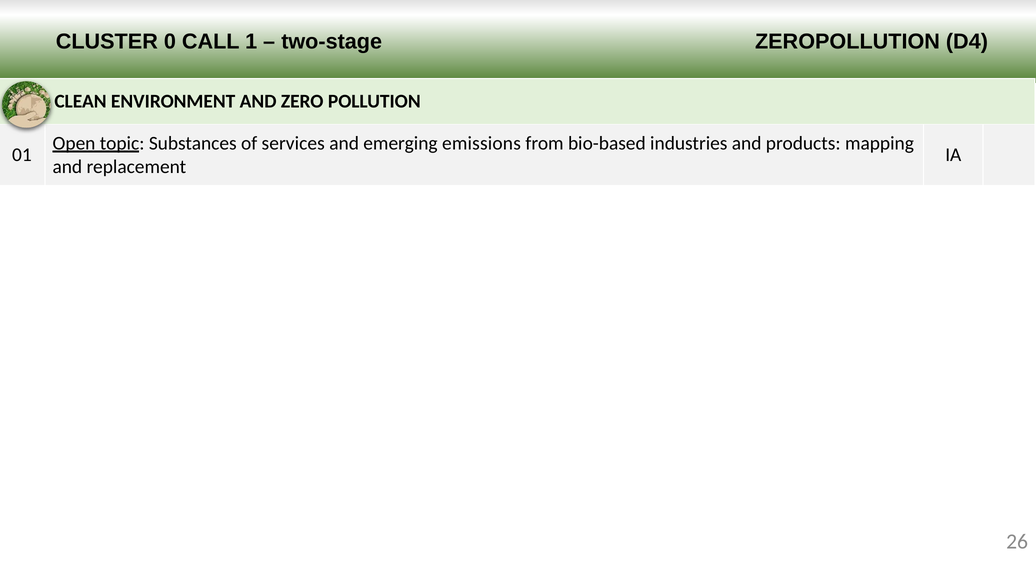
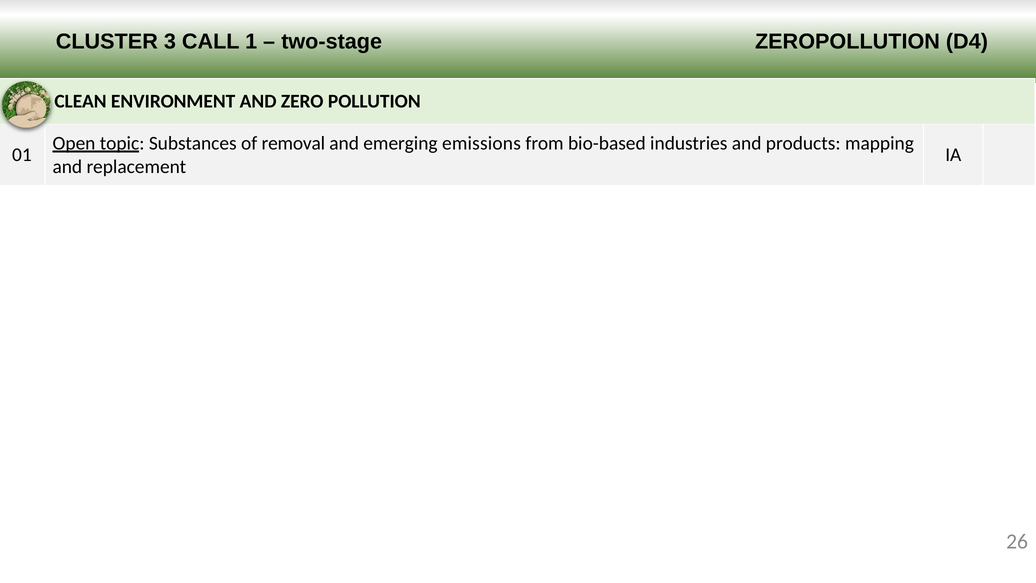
0: 0 -> 3
services: services -> removal
